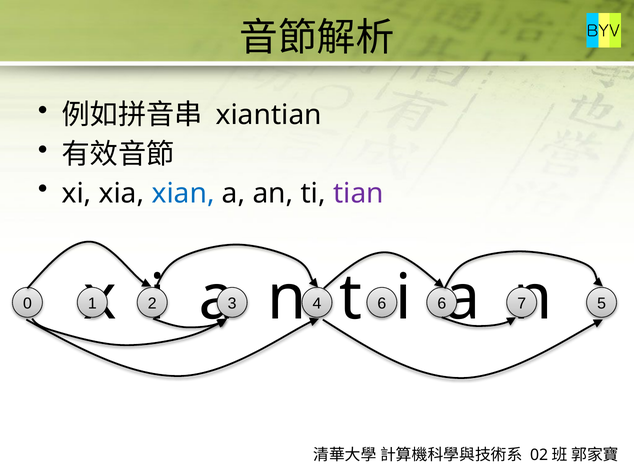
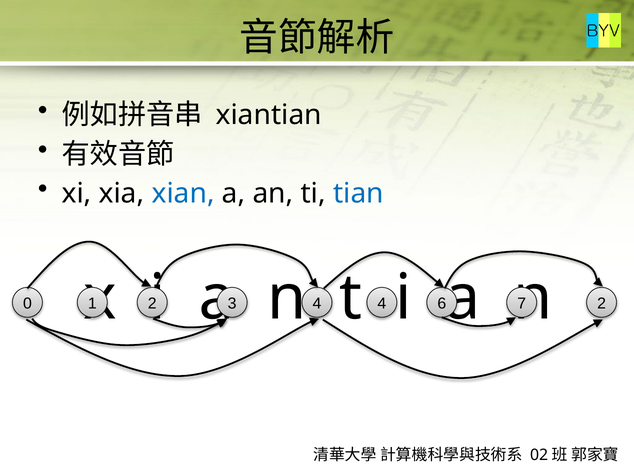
tian colour: purple -> blue
4 6: 6 -> 4
5 at (602, 304): 5 -> 2
